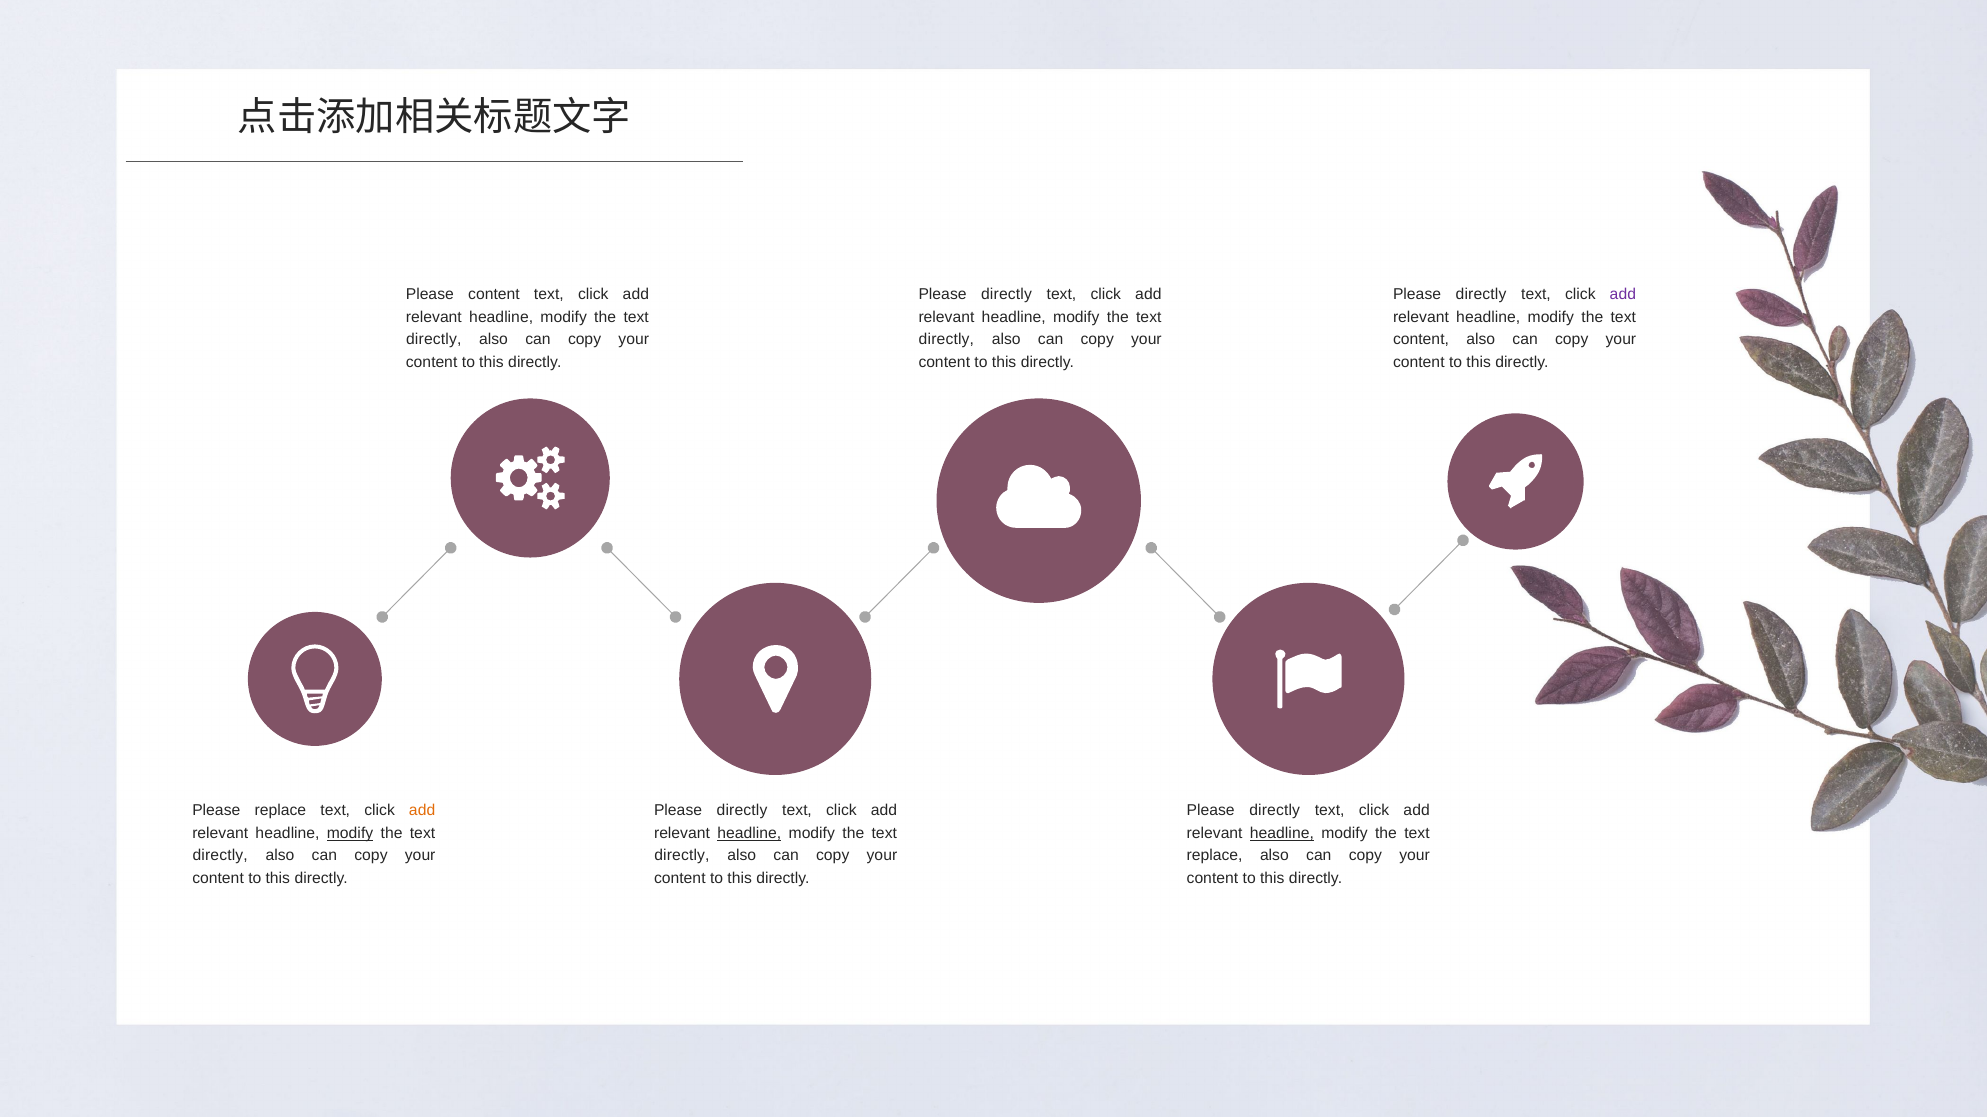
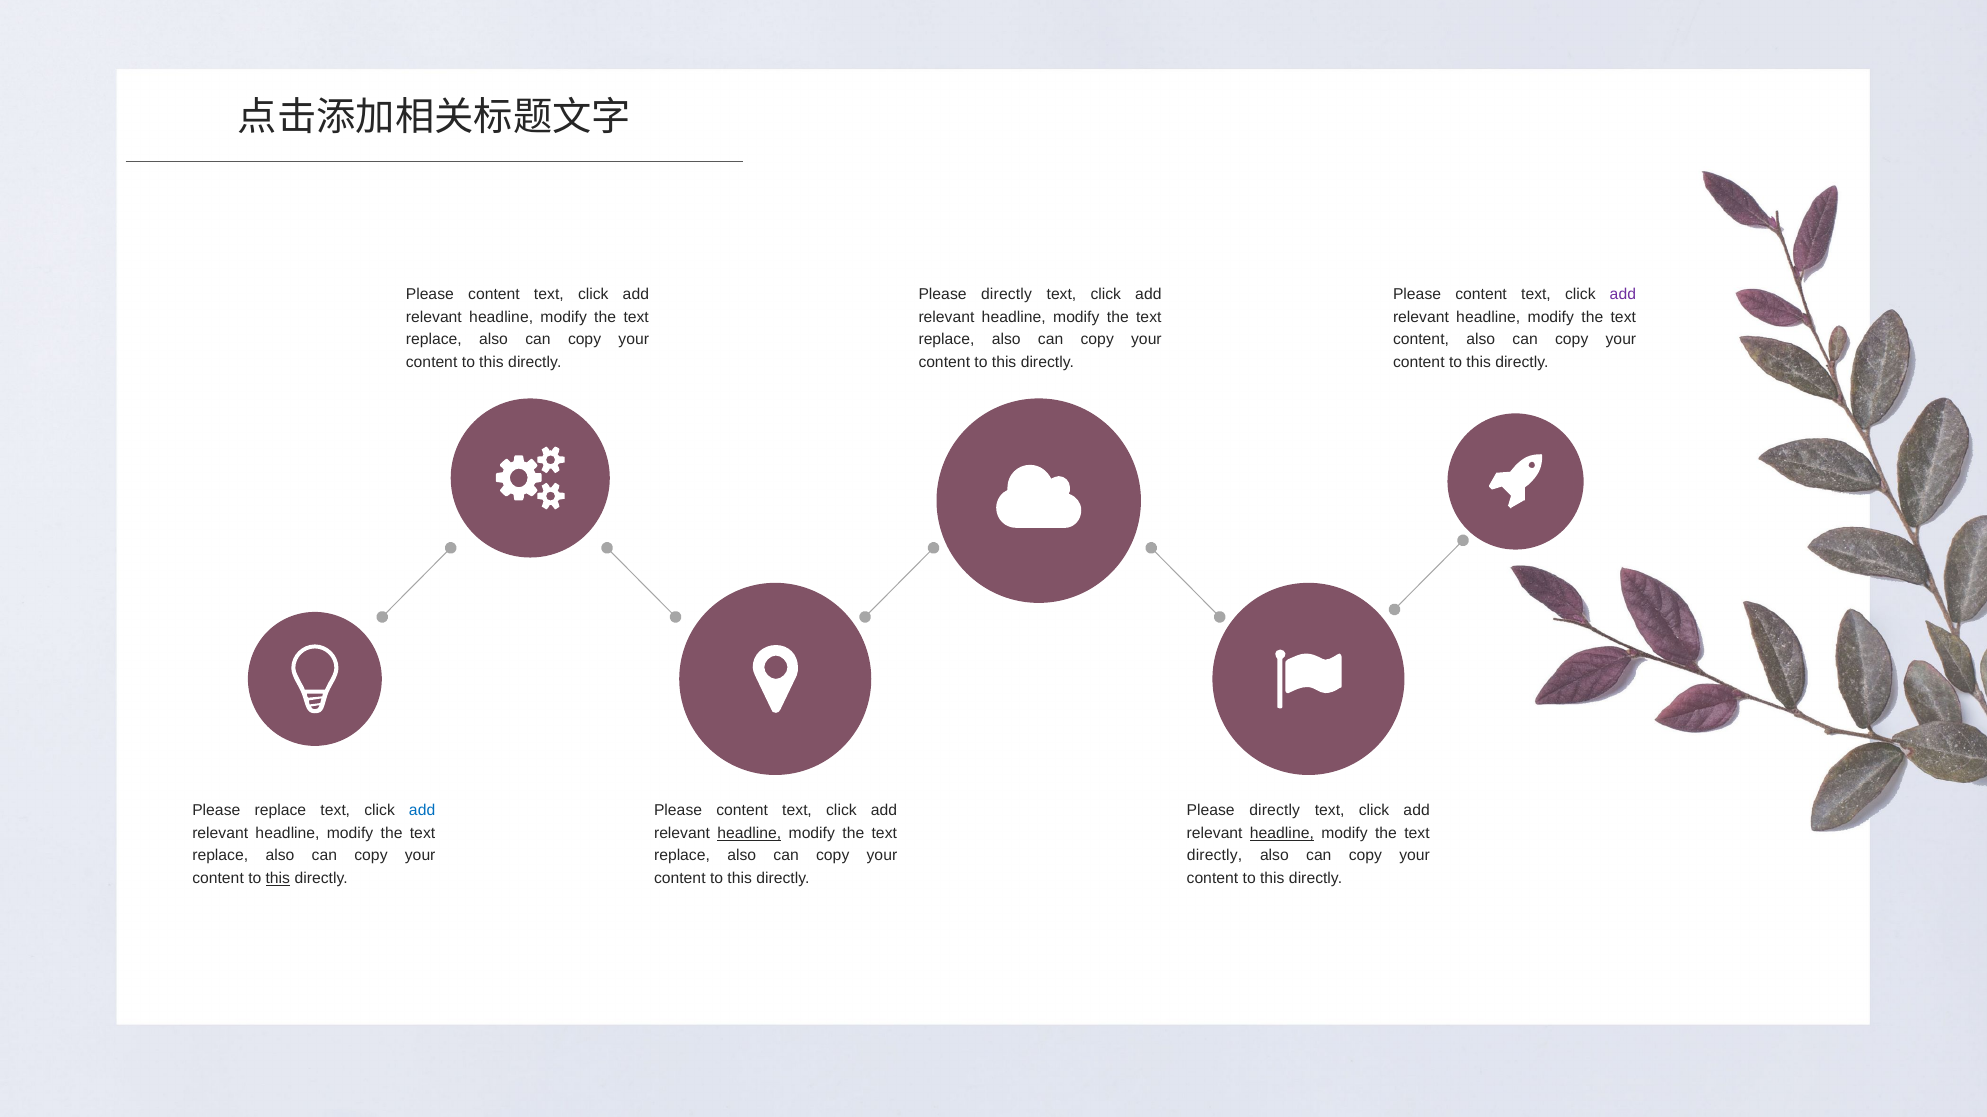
directly at (1481, 295): directly -> content
directly at (434, 340): directly -> replace
directly at (946, 340): directly -> replace
add at (422, 811) colour: orange -> blue
directly at (742, 811): directly -> content
modify at (350, 834) underline: present -> none
directly at (220, 856): directly -> replace
directly at (682, 856): directly -> replace
replace at (1215, 856): replace -> directly
this at (278, 879) underline: none -> present
